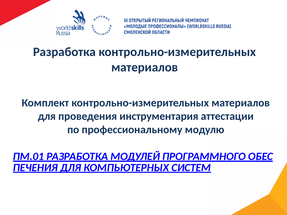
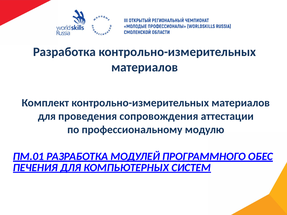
инструментария: инструментария -> сопровождения
